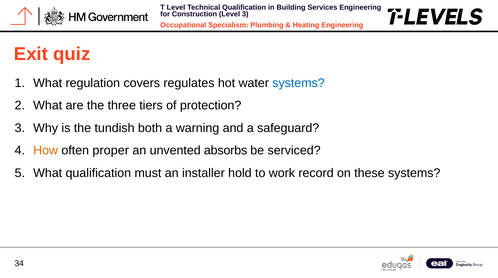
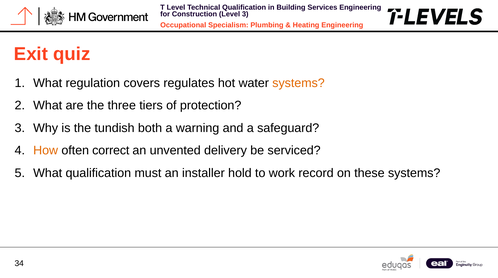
systems at (299, 83) colour: blue -> orange
proper: proper -> correct
absorbs: absorbs -> delivery
